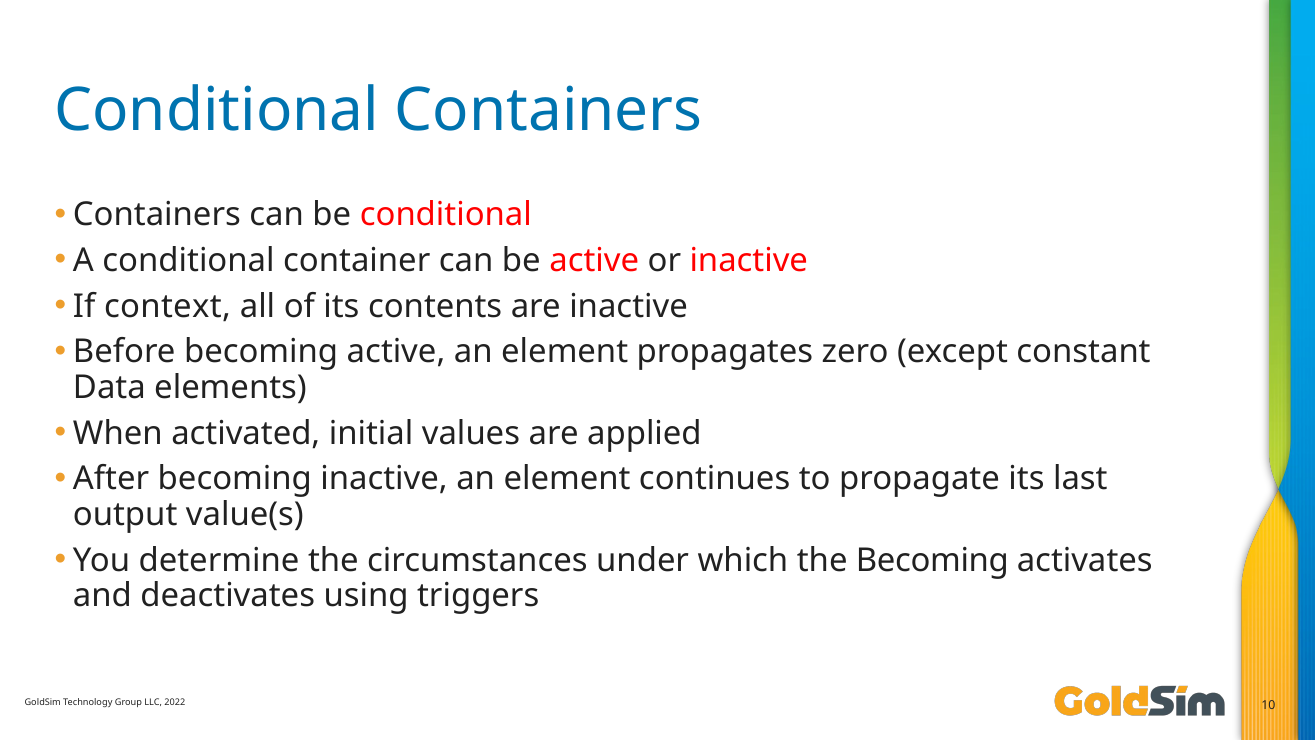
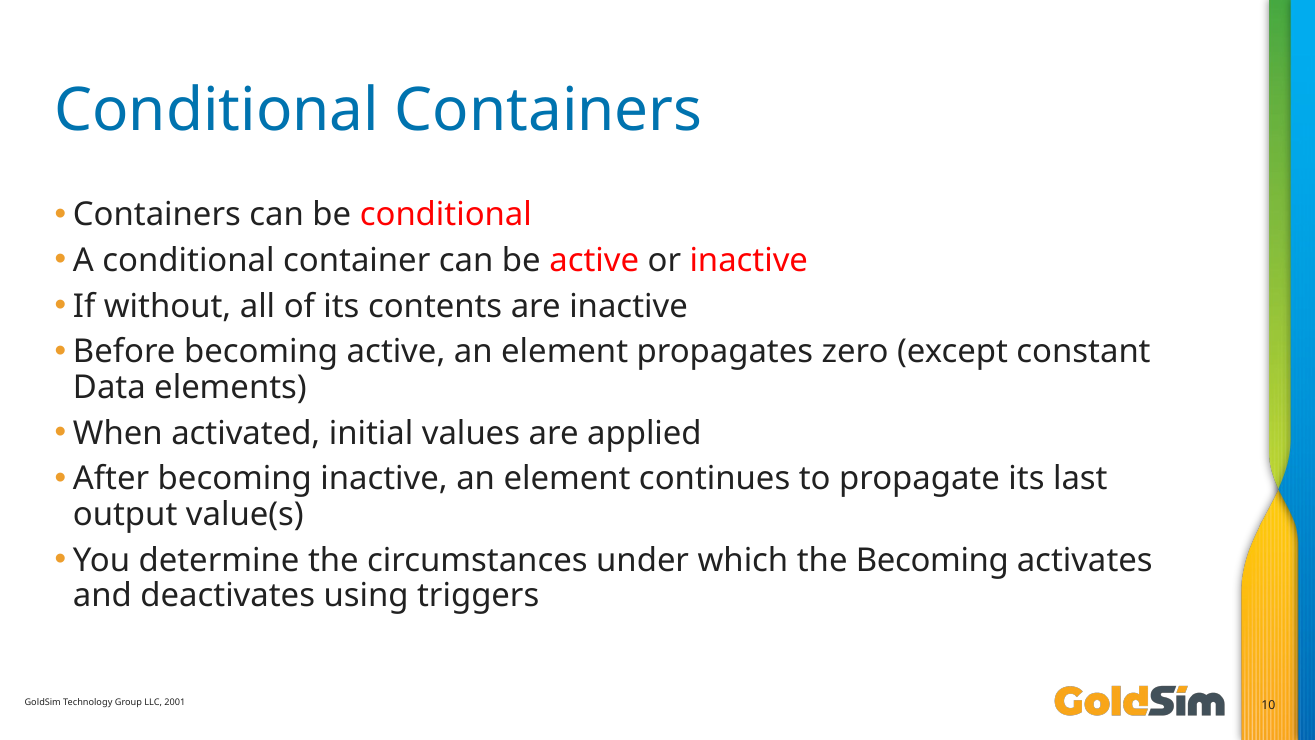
context: context -> without
2022: 2022 -> 2001
